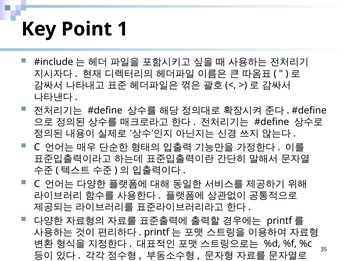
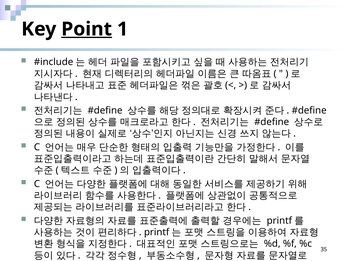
Point underline: none -> present
